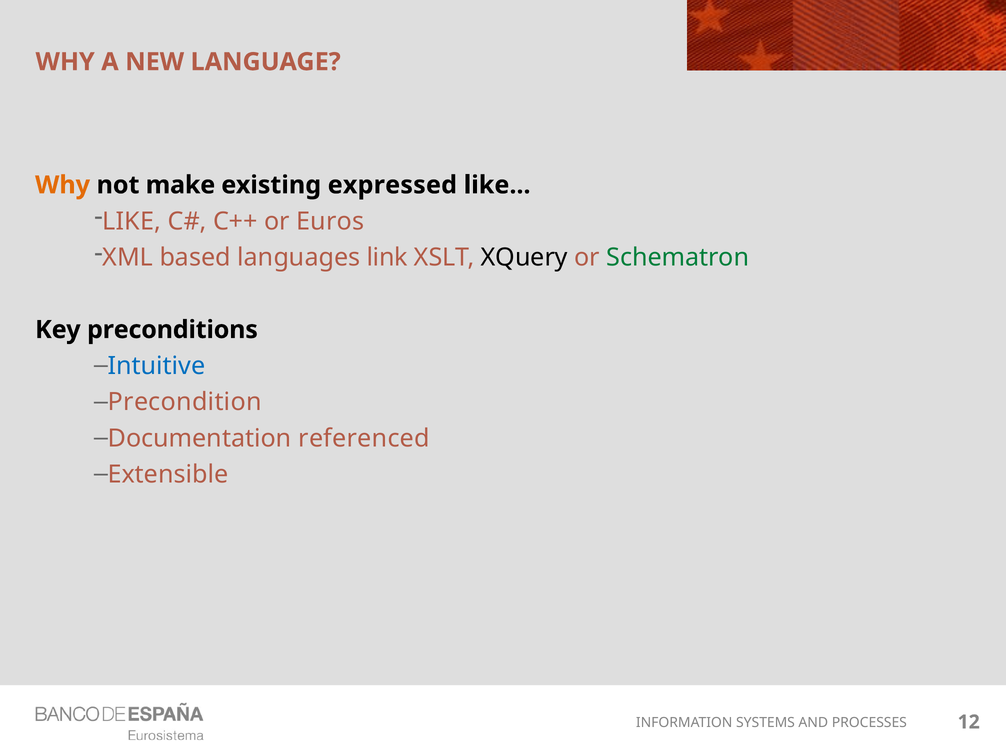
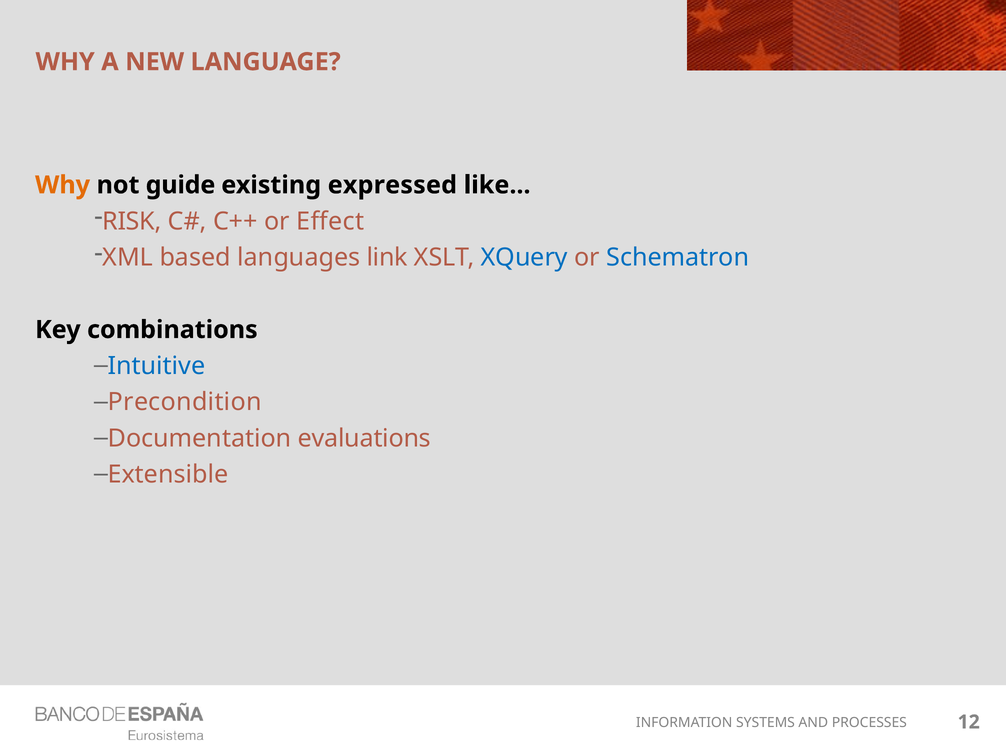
make: make -> guide
LIKE at (132, 221): LIKE -> RISK
Euros: Euros -> Effect
XQuery colour: black -> blue
Schematron colour: green -> blue
preconditions: preconditions -> combinations
referenced: referenced -> evaluations
